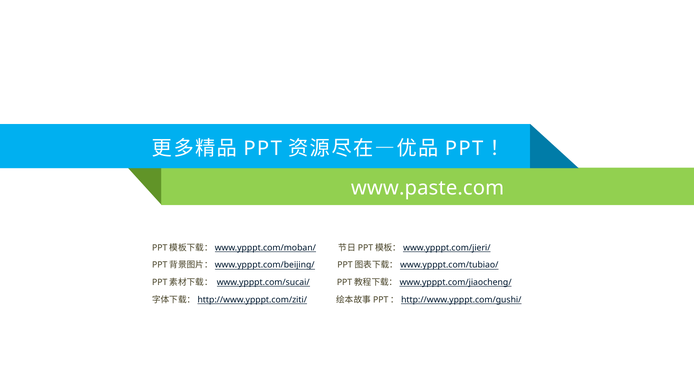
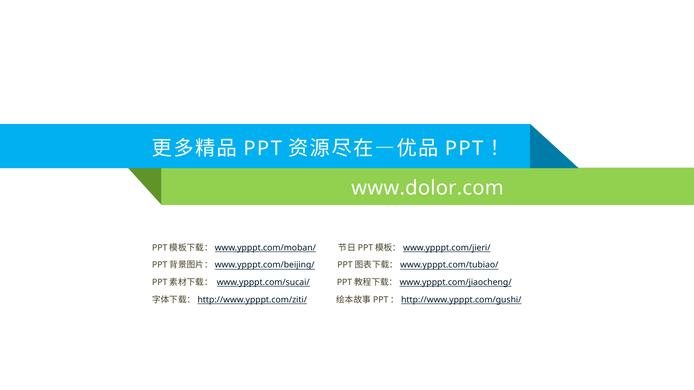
www.paste.com: www.paste.com -> www.dolor.com
